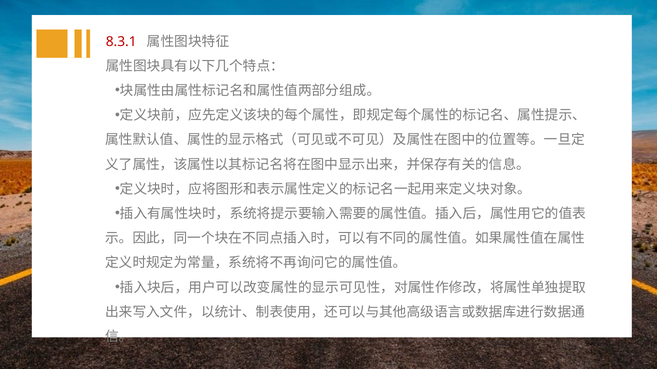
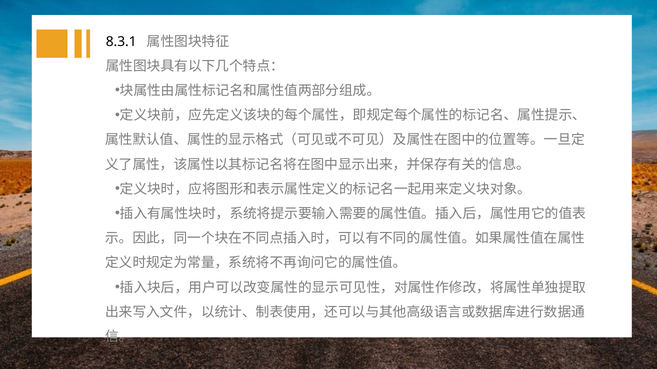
8.3.1 colour: red -> black
